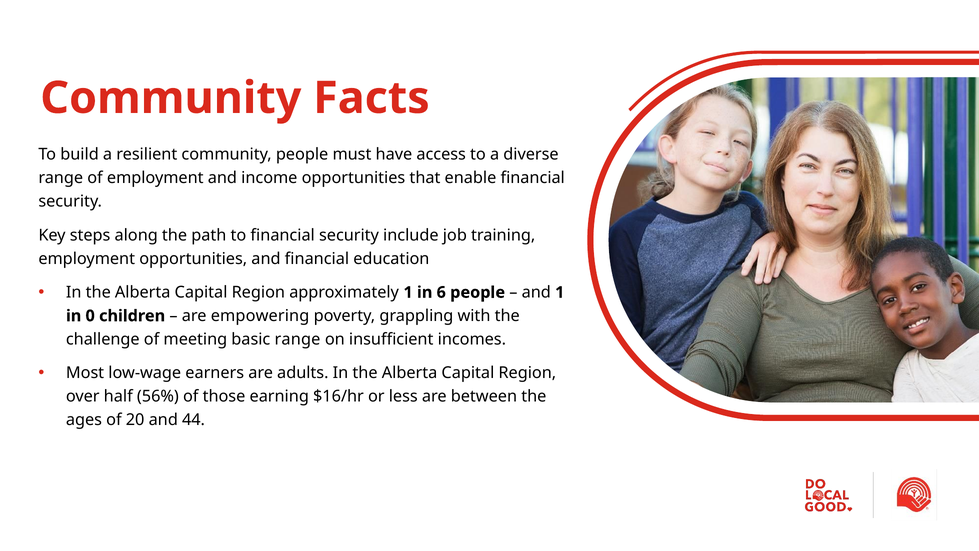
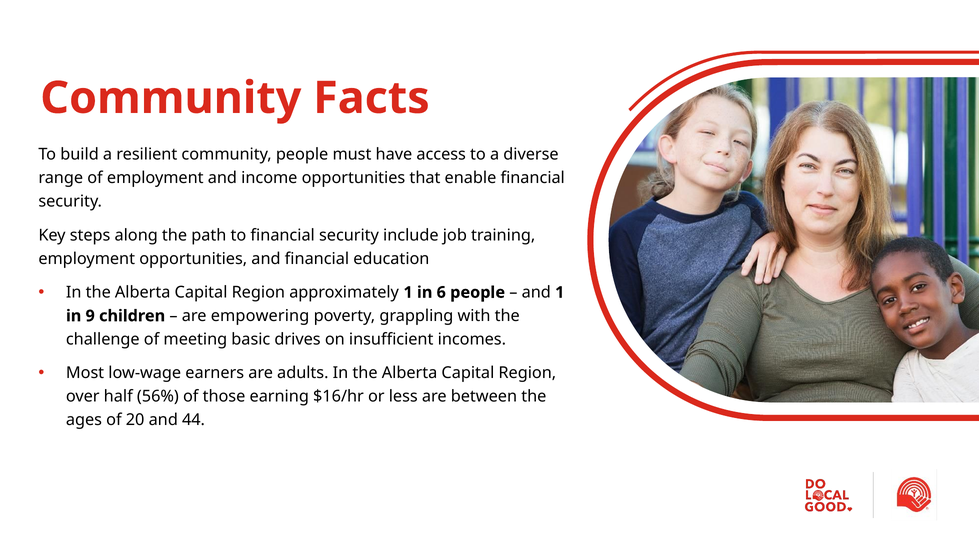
0: 0 -> 9
basic range: range -> drives
